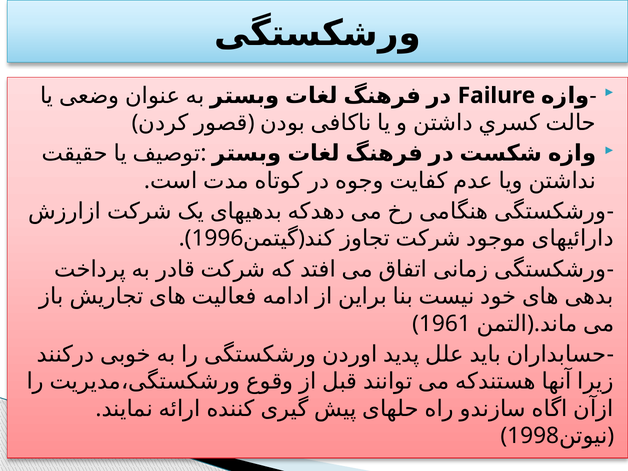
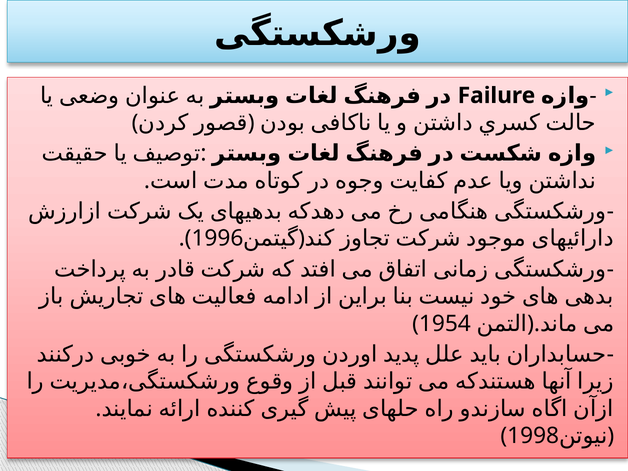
1961: 1961 -> 1954
